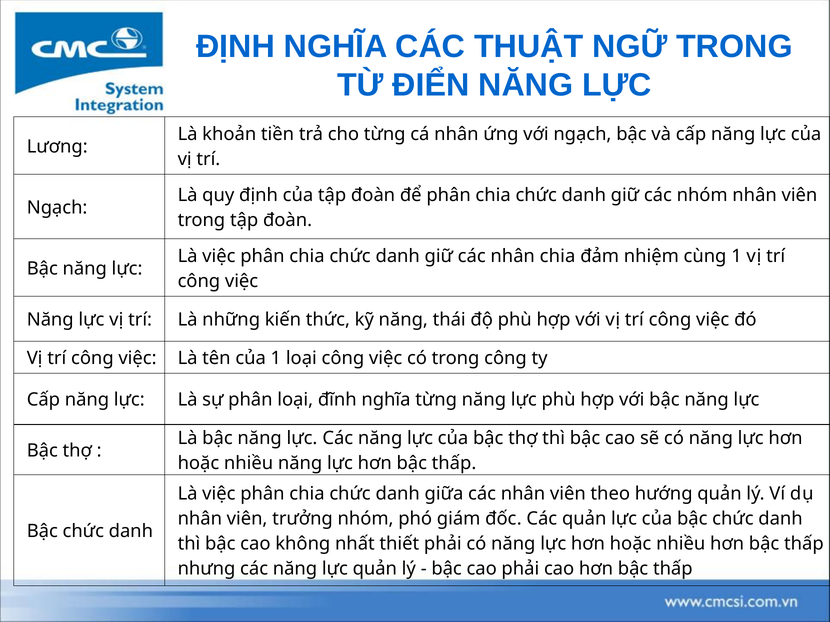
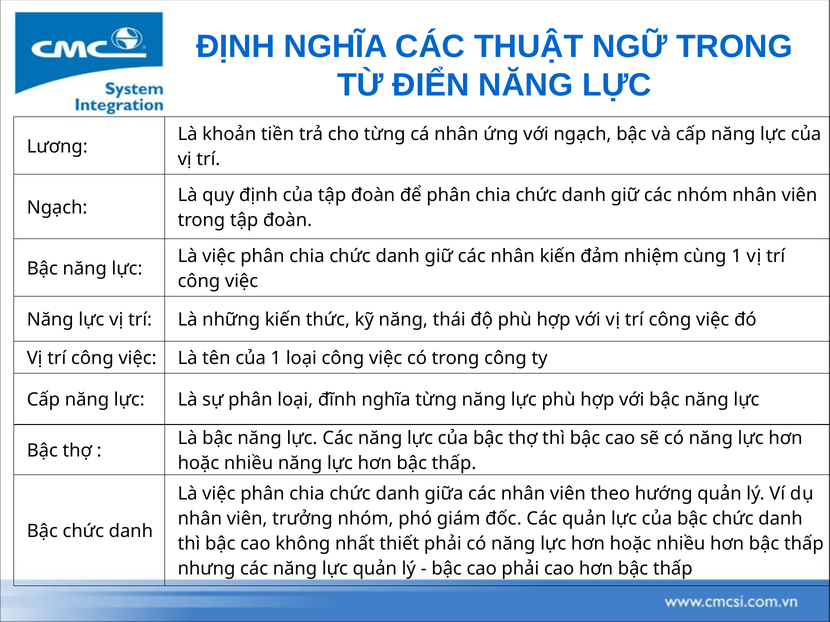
nhân chia: chia -> kiến
